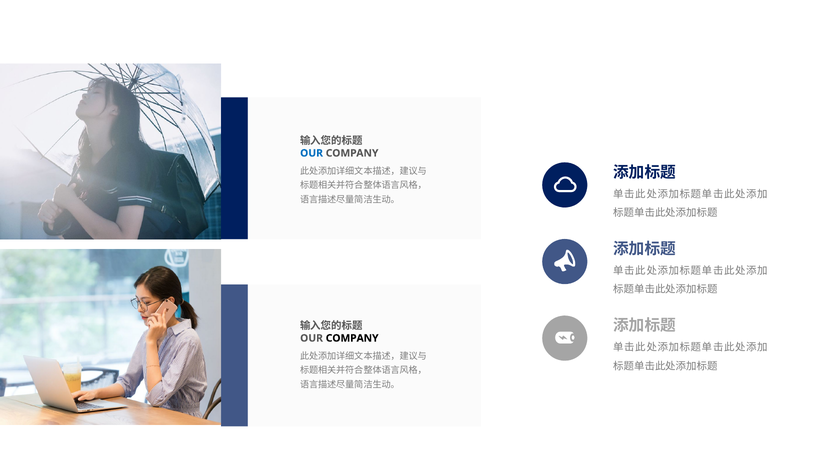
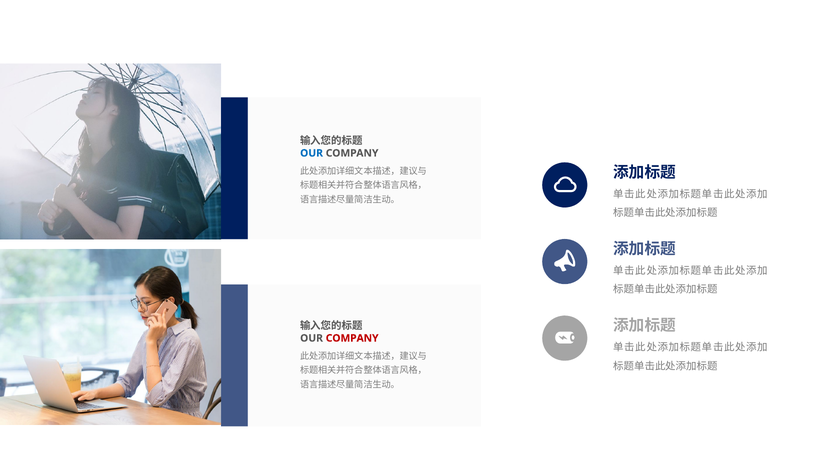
COMPANY at (352, 338) colour: black -> red
